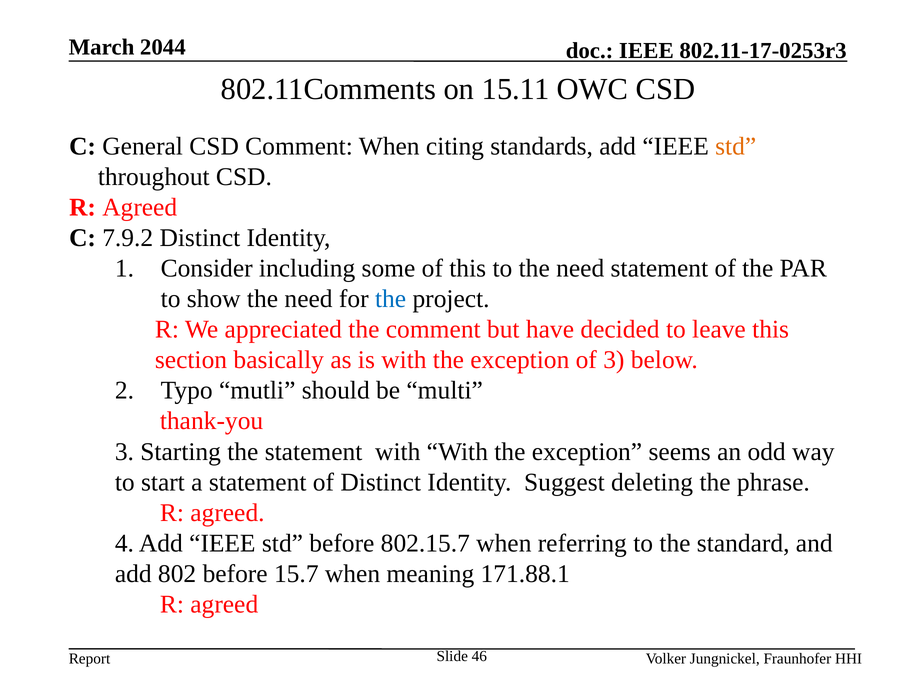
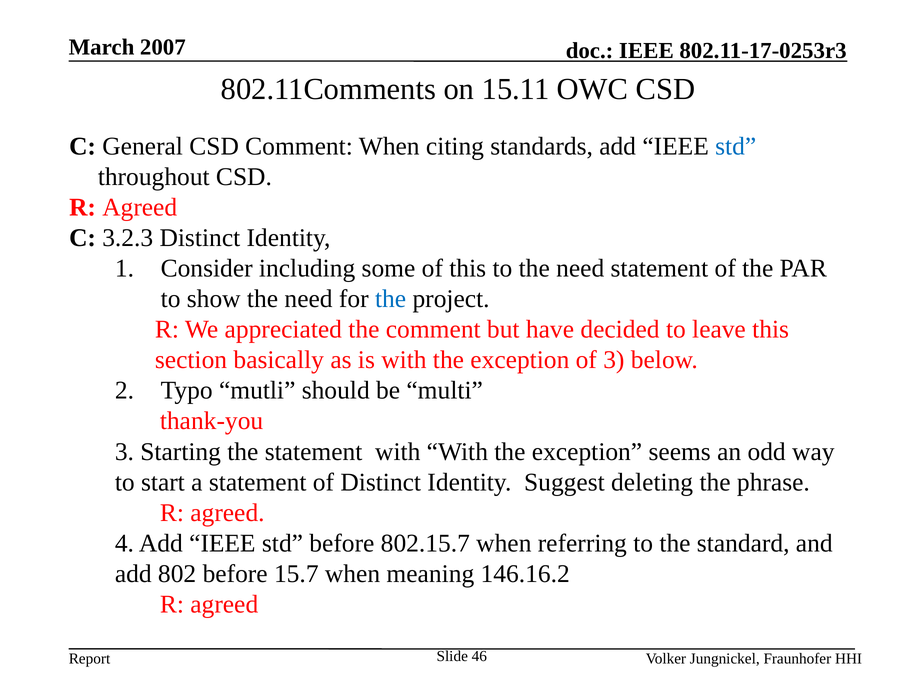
2044: 2044 -> 2007
std at (736, 146) colour: orange -> blue
7.9.2: 7.9.2 -> 3.2.3
171.88.1: 171.88.1 -> 146.16.2
